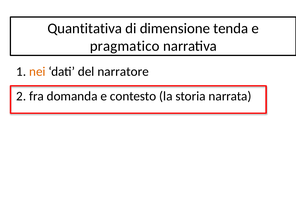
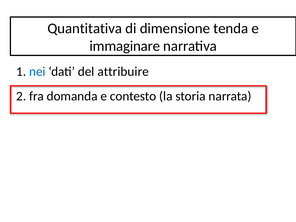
pragmatico: pragmatico -> immaginare
nei colour: orange -> blue
narratore: narratore -> attribuire
